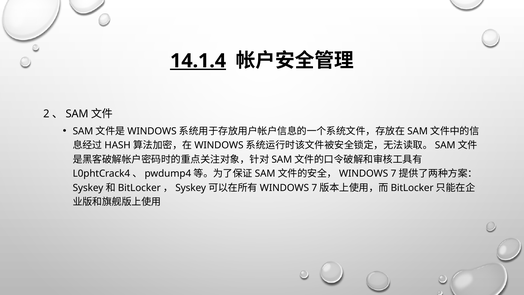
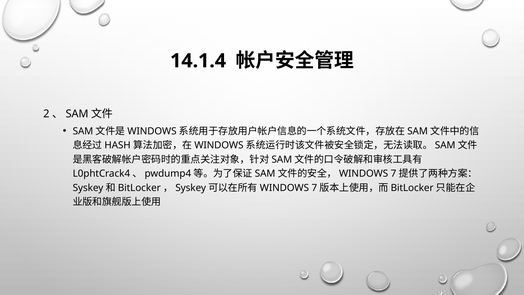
14.1.4 underline: present -> none
